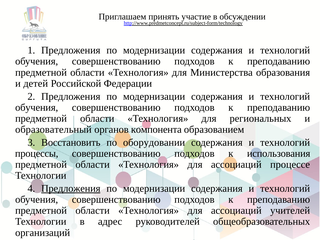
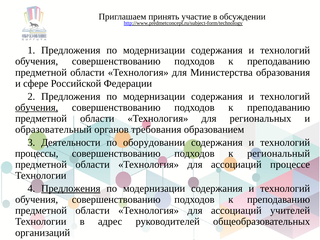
детей: детей -> сфере
обучения at (37, 107) underline: none -> present
компонента: компонента -> требования
Восстановить: Восстановить -> Деятельности
использования: использования -> региональный
